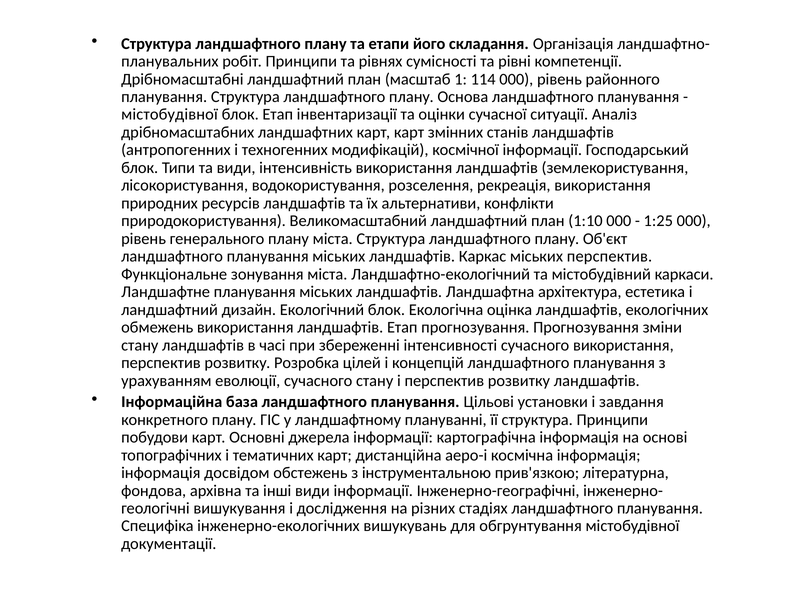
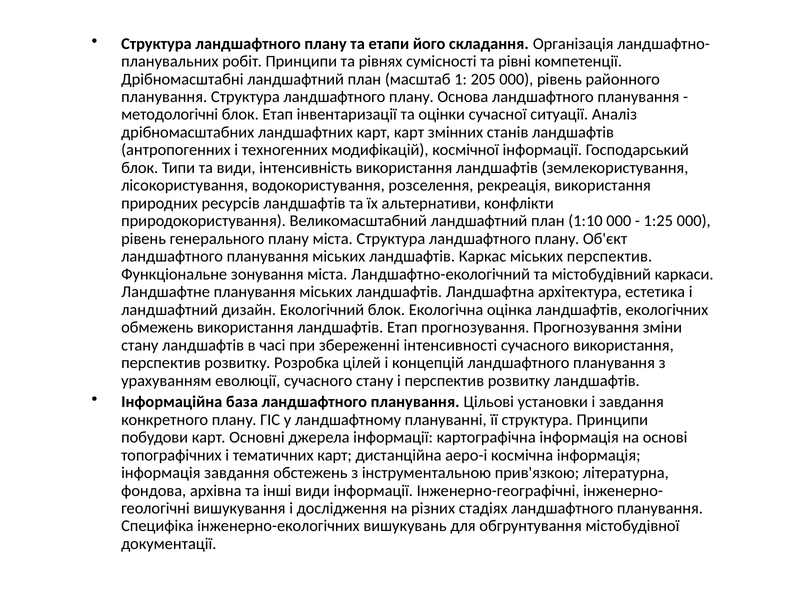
114: 114 -> 205
містобудівної at (169, 115): містобудівної -> методологічні
інформація досвідом: досвідом -> завдання
